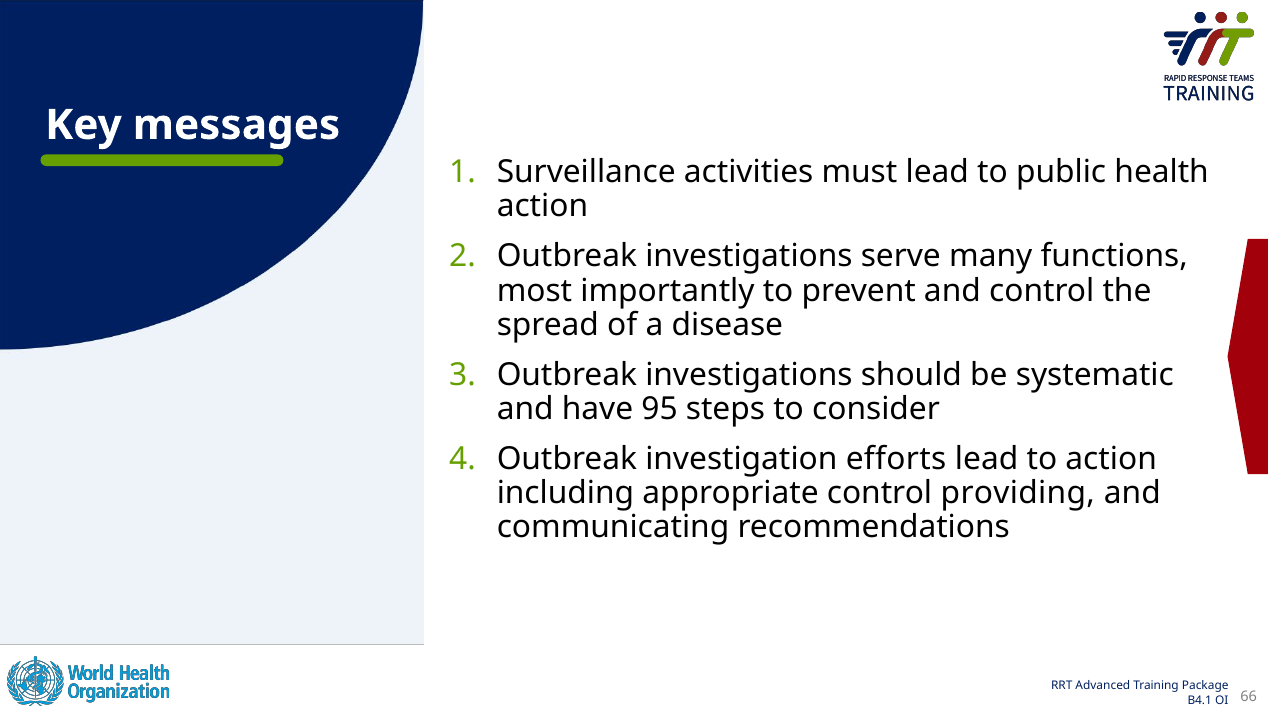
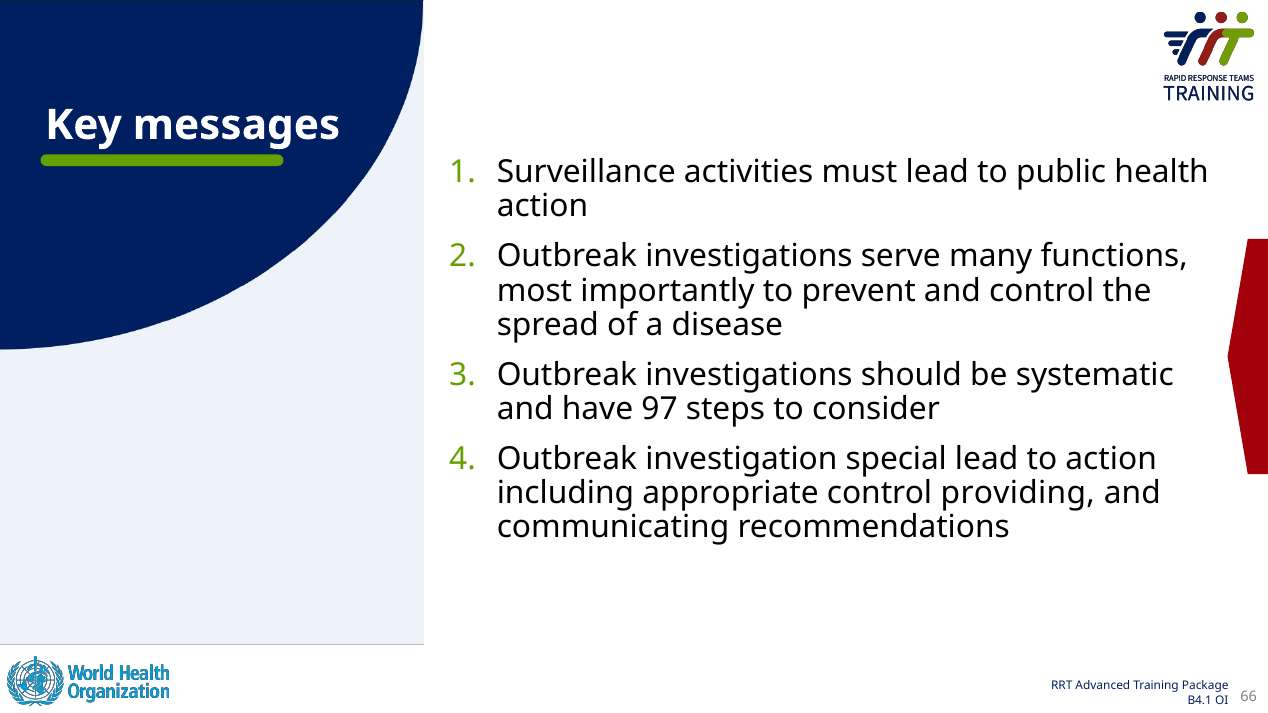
95: 95 -> 97
efforts: efforts -> special
